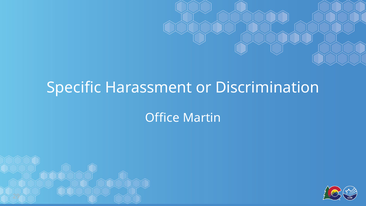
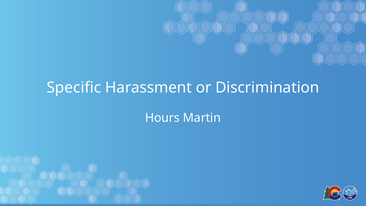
Office: Office -> Hours
